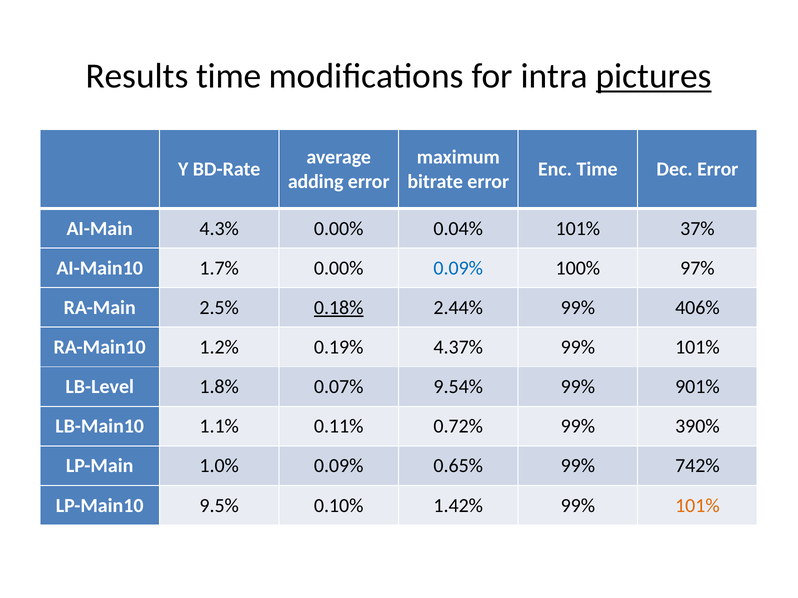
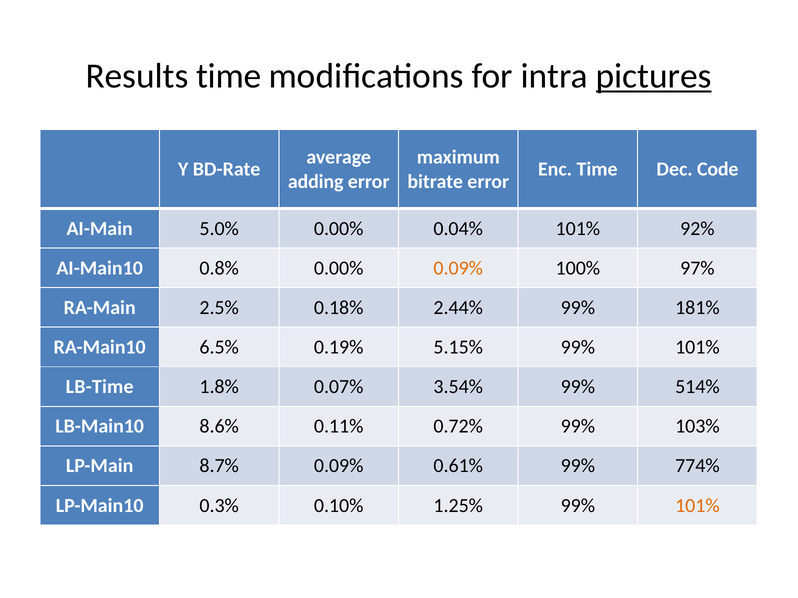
Dec Error: Error -> Code
4.3%: 4.3% -> 5.0%
37%: 37% -> 92%
1.7%: 1.7% -> 0.8%
0.09% at (458, 268) colour: blue -> orange
0.18% underline: present -> none
406%: 406% -> 181%
1.2%: 1.2% -> 6.5%
4.37%: 4.37% -> 5.15%
LB-Level: LB-Level -> LB-Time
9.54%: 9.54% -> 3.54%
901%: 901% -> 514%
1.1%: 1.1% -> 8.6%
390%: 390% -> 103%
1.0%: 1.0% -> 8.7%
0.65%: 0.65% -> 0.61%
742%: 742% -> 774%
9.5%: 9.5% -> 0.3%
1.42%: 1.42% -> 1.25%
